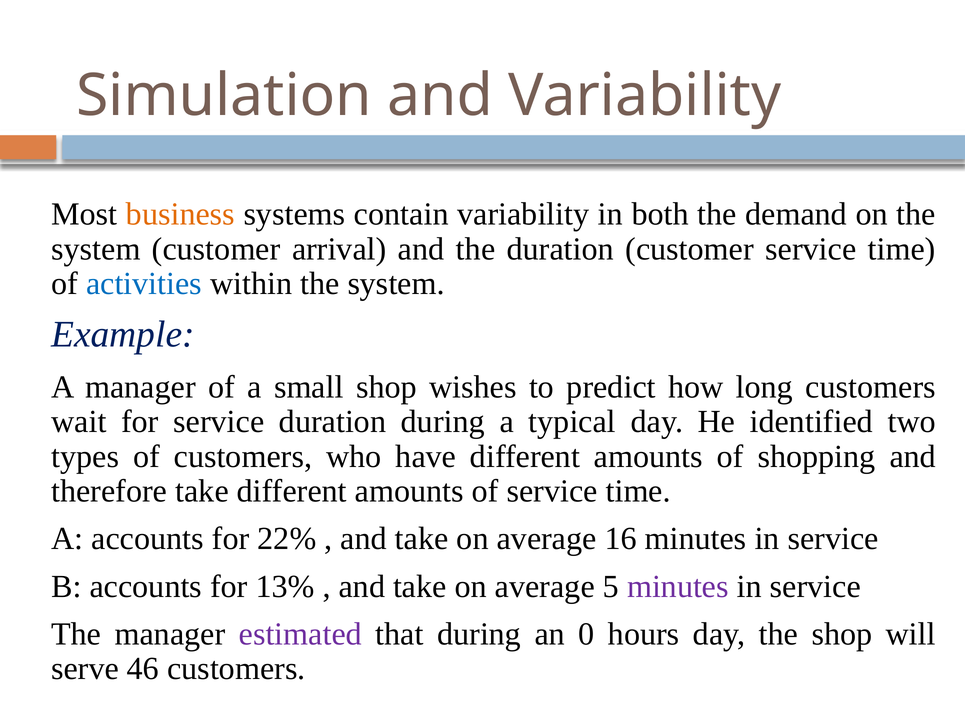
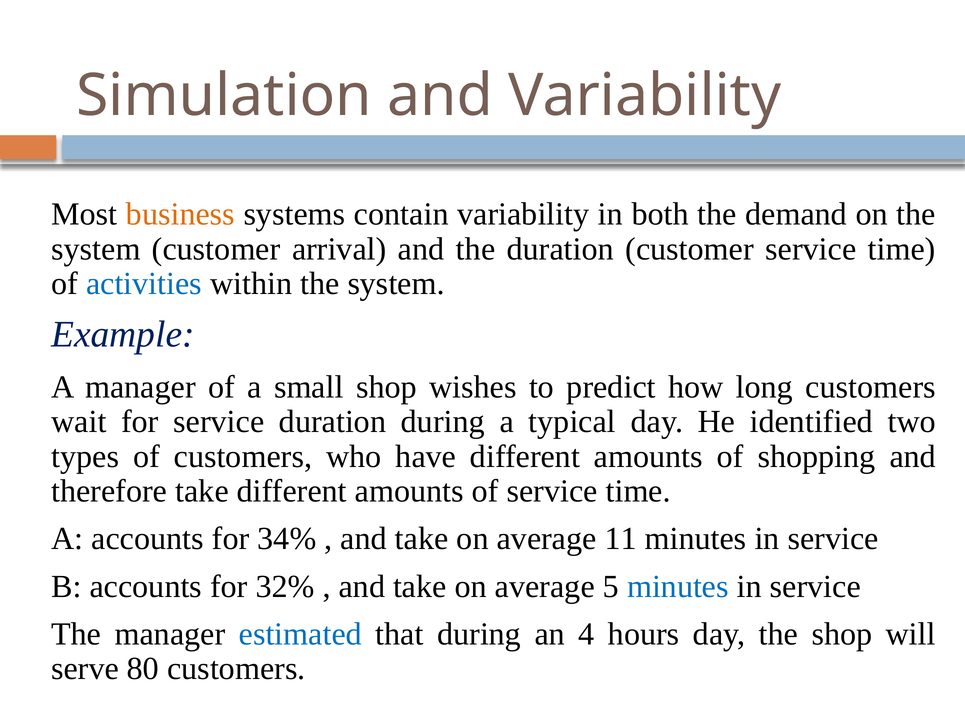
22%: 22% -> 34%
16: 16 -> 11
13%: 13% -> 32%
minutes at (678, 586) colour: purple -> blue
estimated colour: purple -> blue
0: 0 -> 4
46: 46 -> 80
